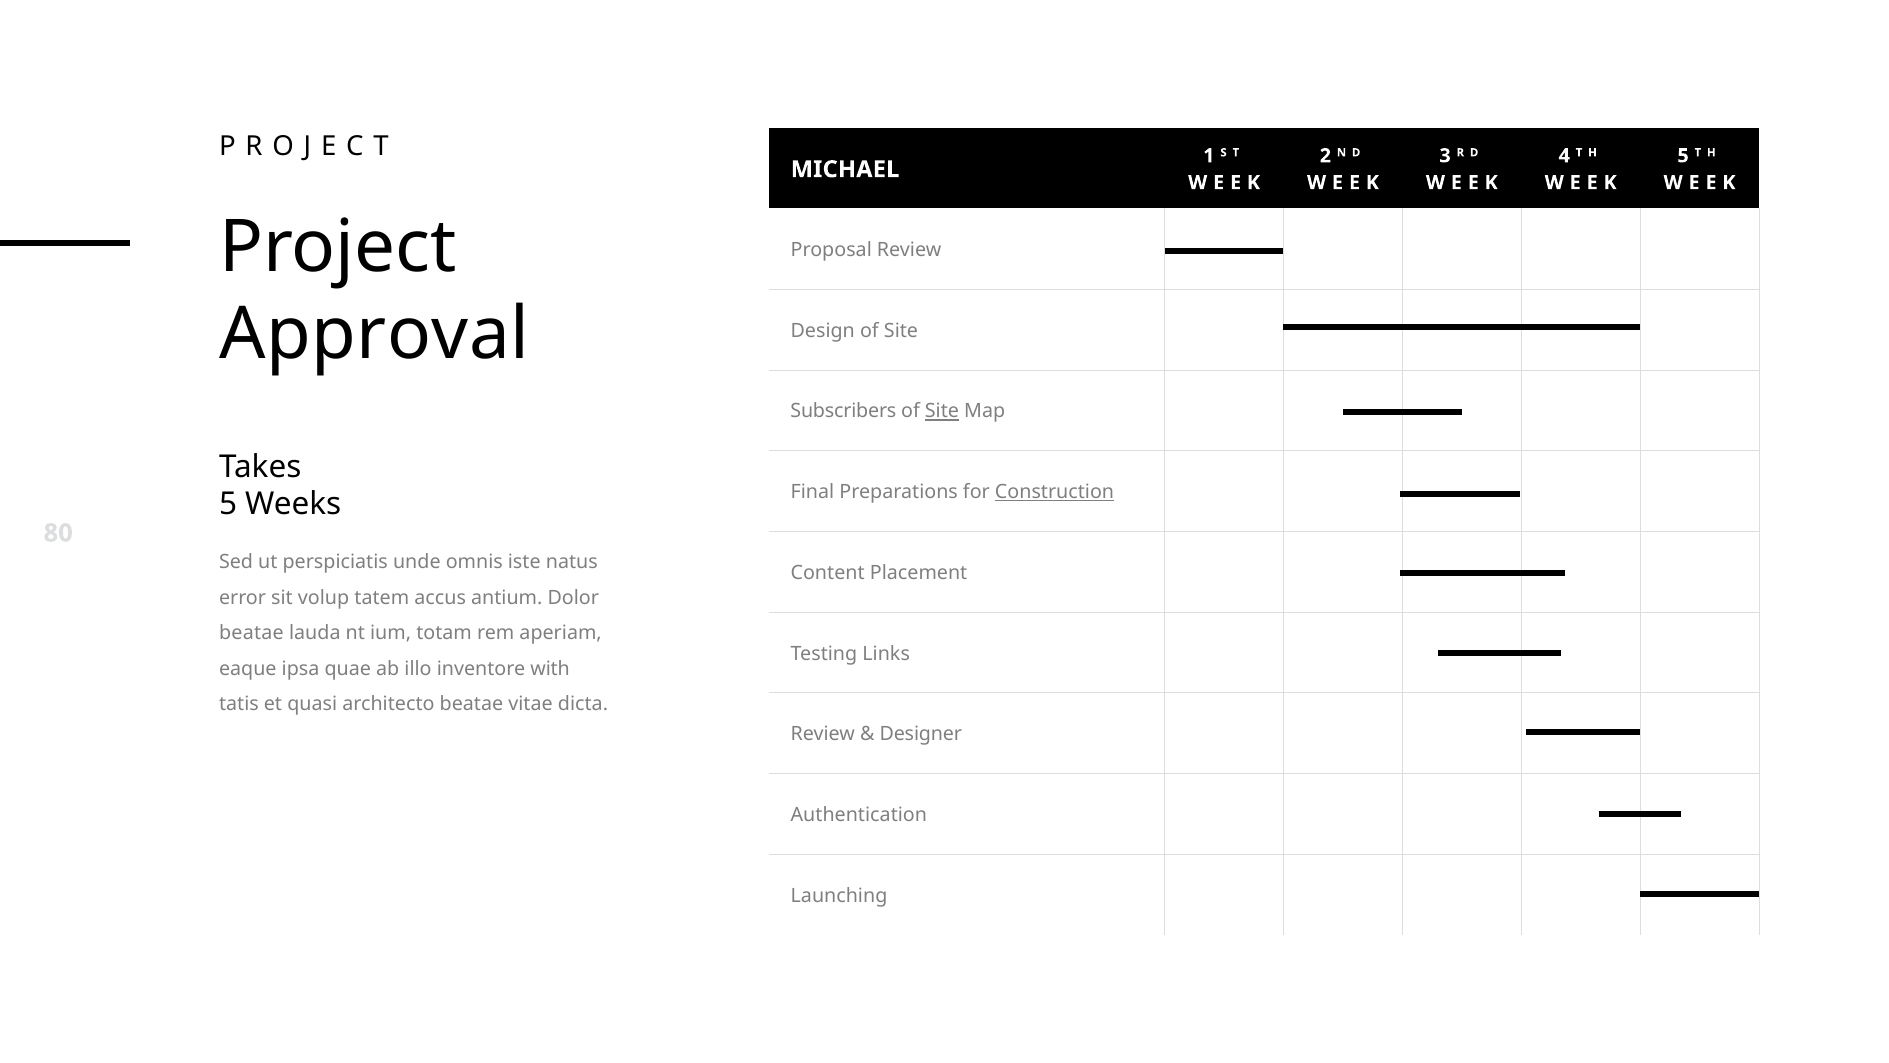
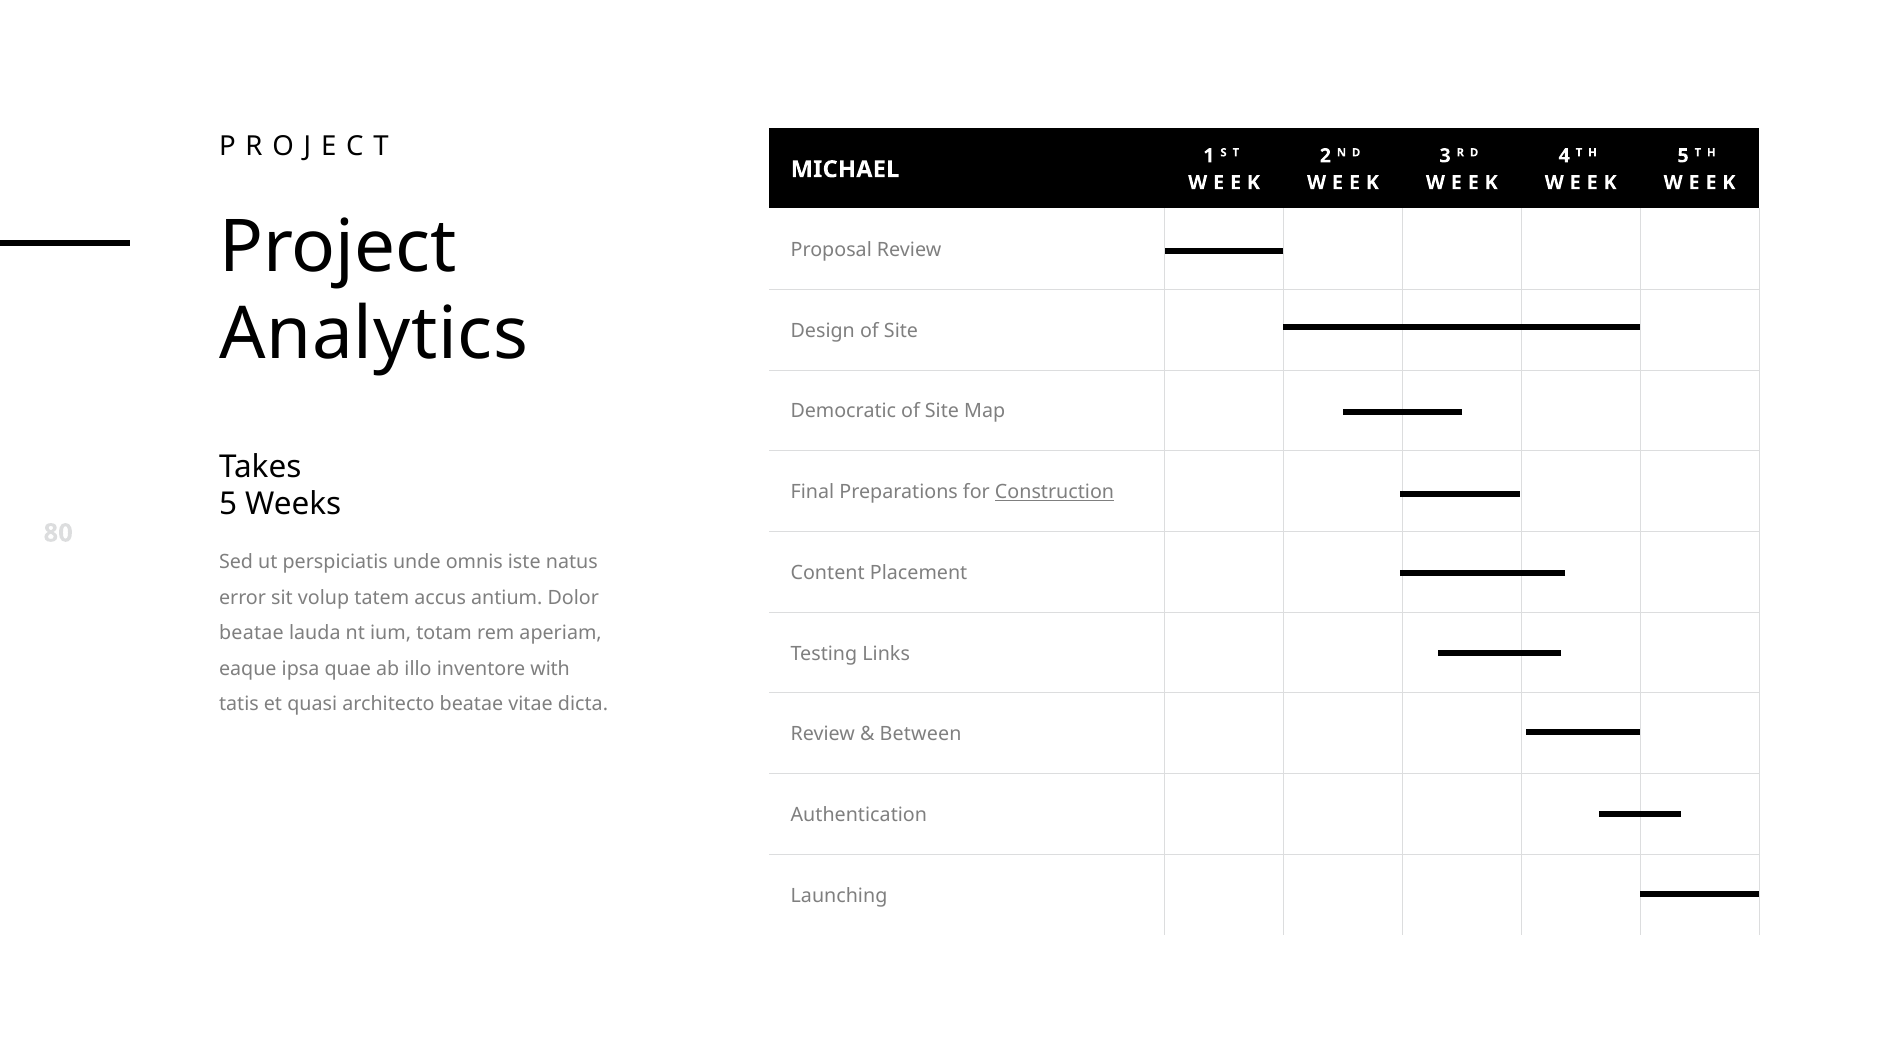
Approval: Approval -> Analytics
Subscribers: Subscribers -> Democratic
Site at (942, 411) underline: present -> none
Designer: Designer -> Between
